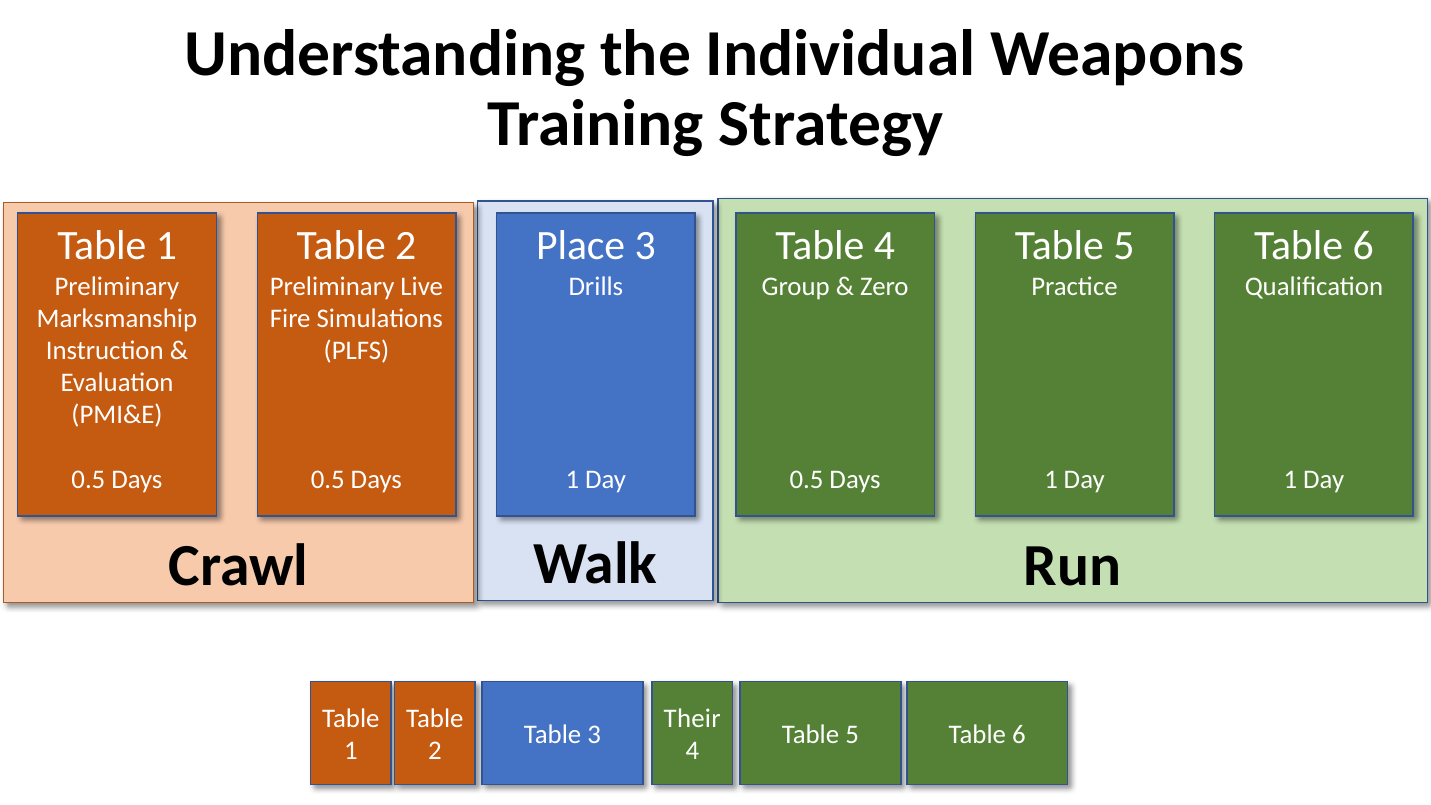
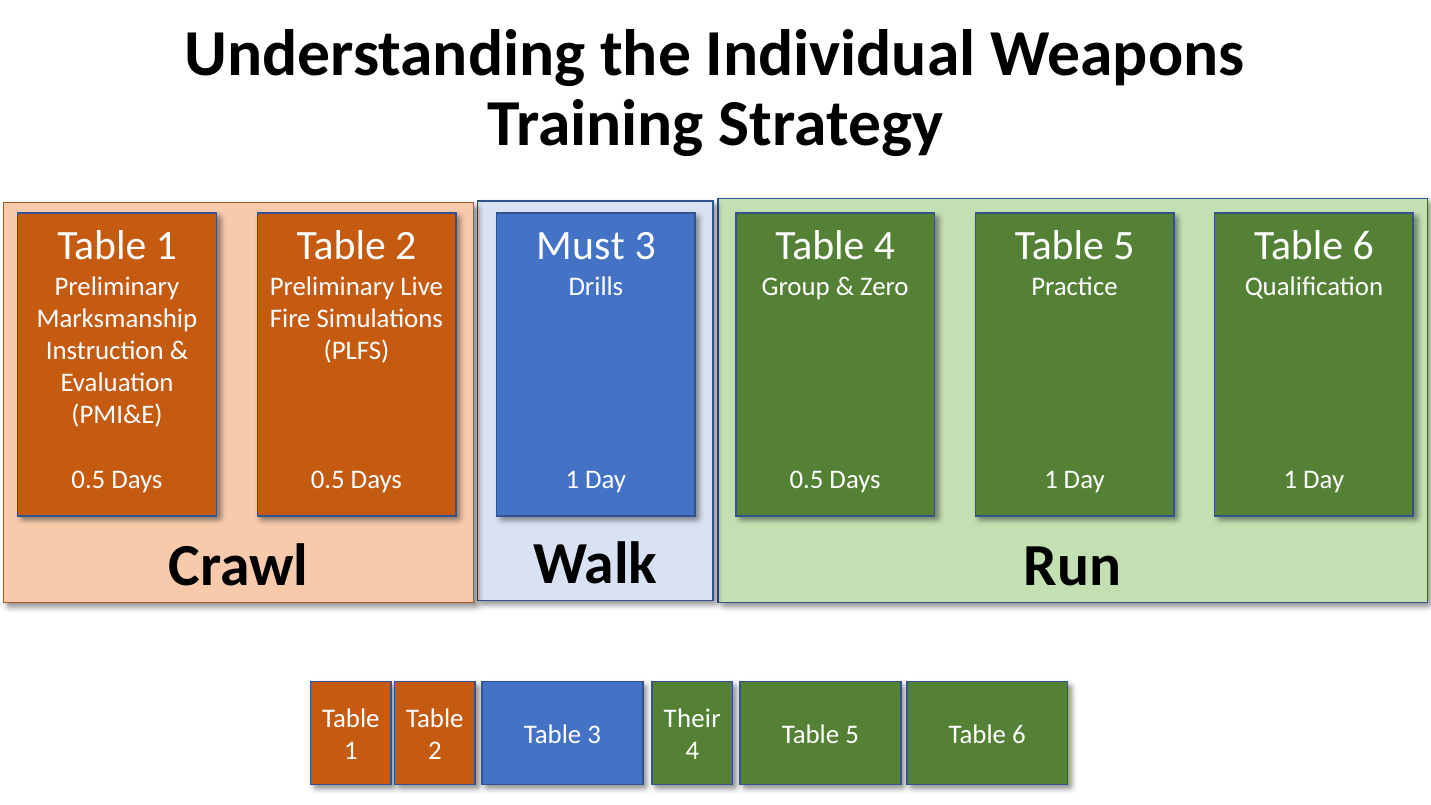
Place: Place -> Must
